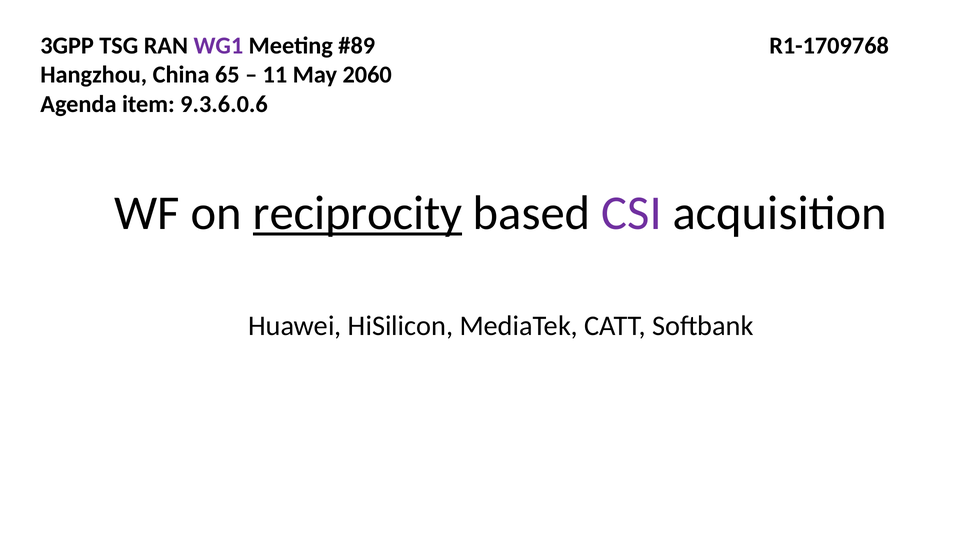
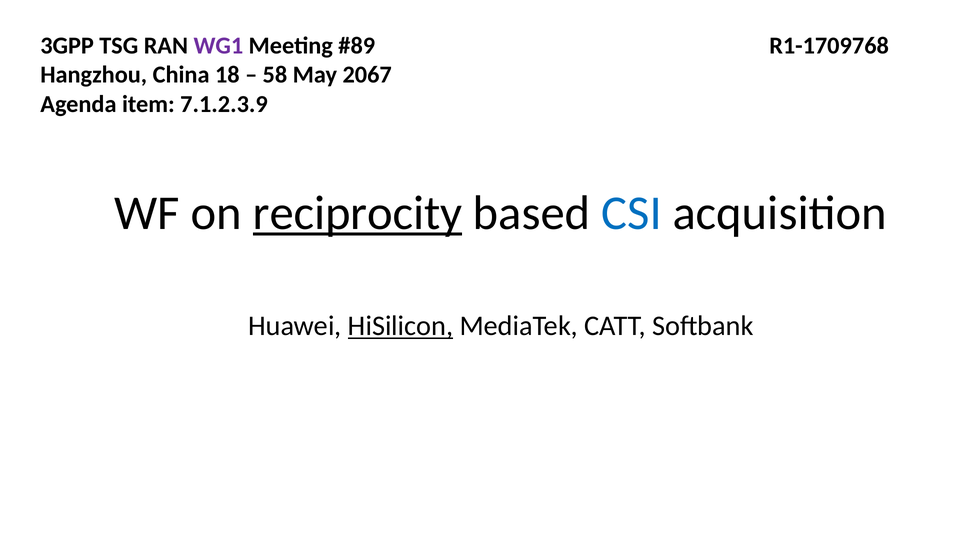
65: 65 -> 18
11: 11 -> 58
2060: 2060 -> 2067
9.3.6.0.6: 9.3.6.0.6 -> 7.1.2.3.9
CSI colour: purple -> blue
HiSilicon underline: none -> present
